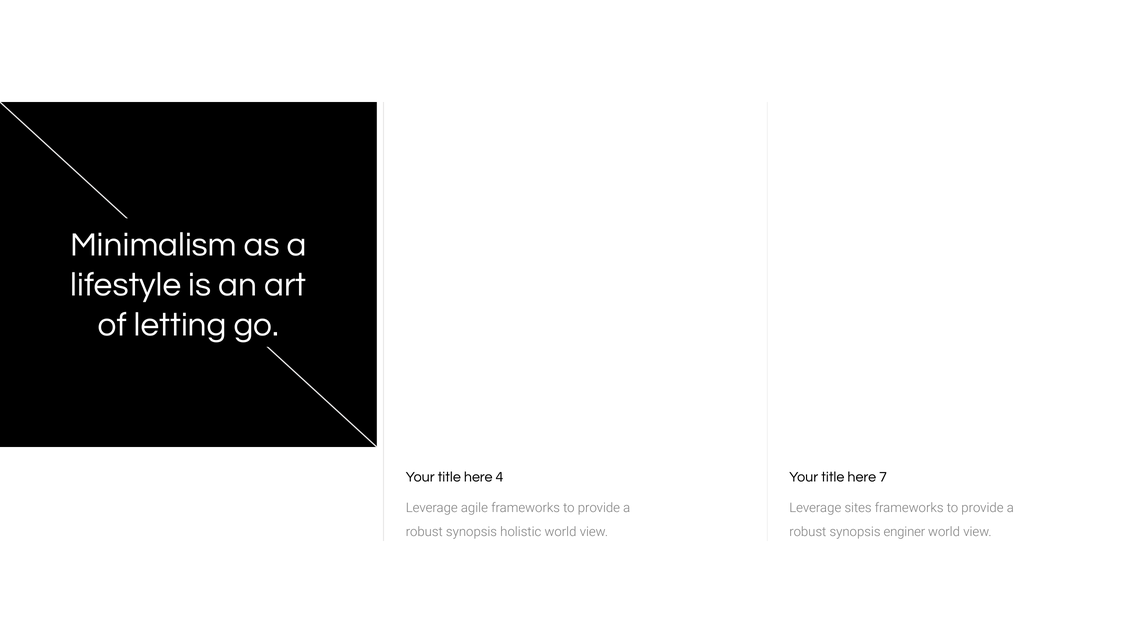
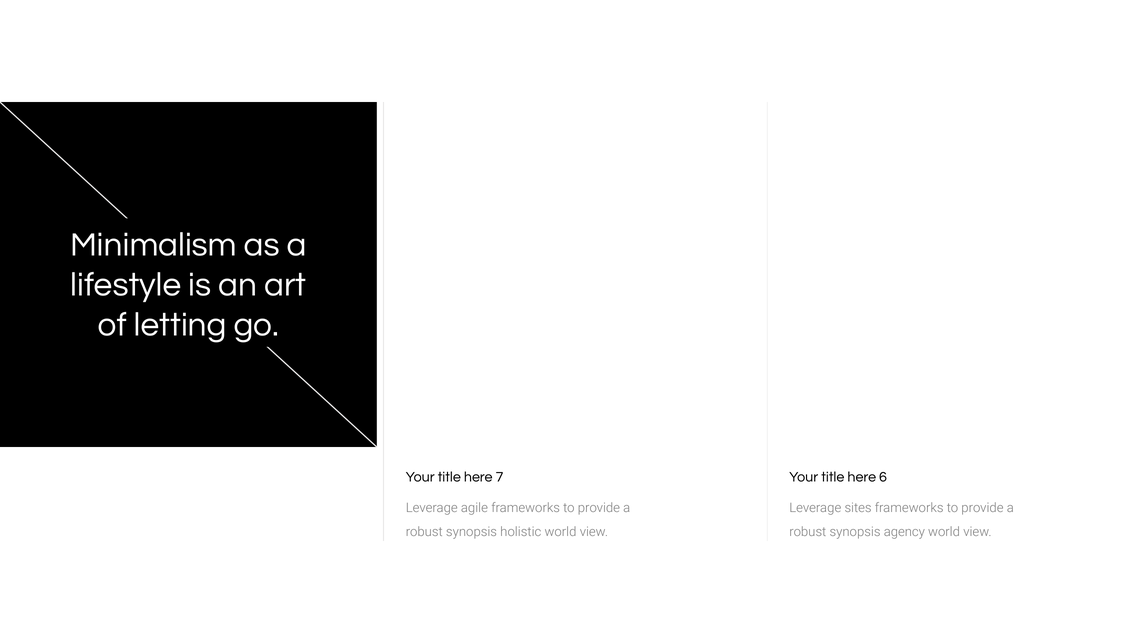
4: 4 -> 7
7: 7 -> 6
enginer: enginer -> agency
